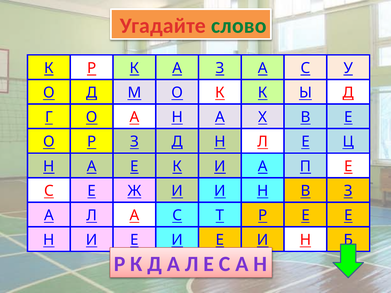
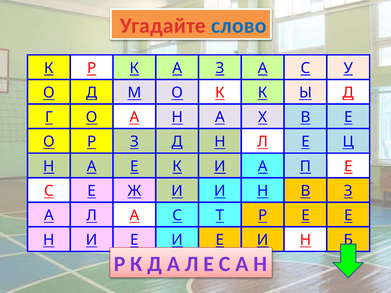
слово colour: green -> blue
